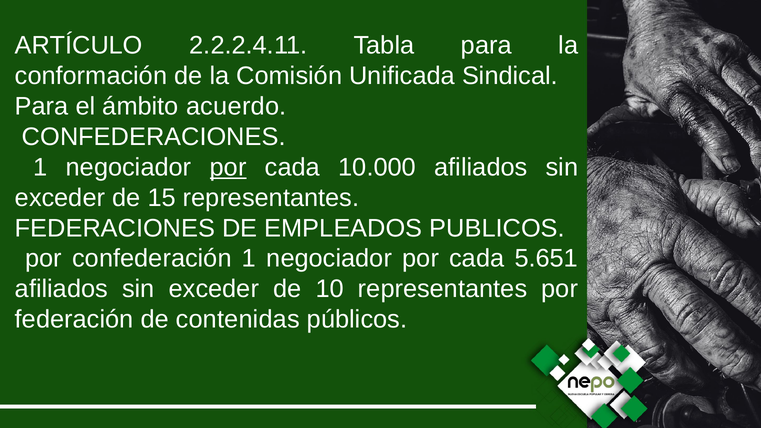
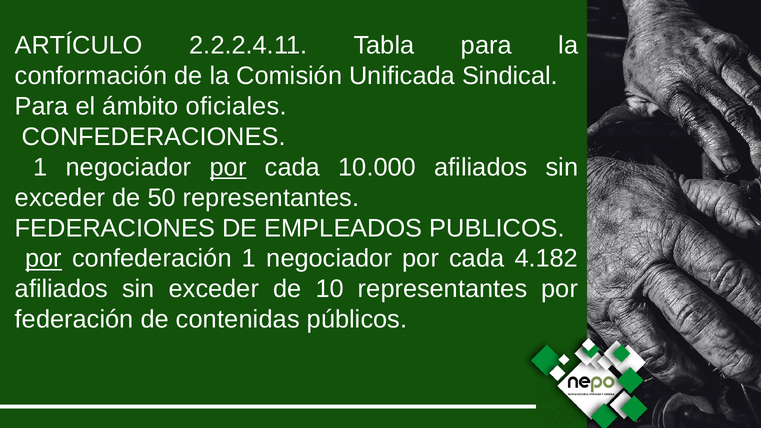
acuerdo: acuerdo -> oficiales
15: 15 -> 50
por at (44, 259) underline: none -> present
5.651: 5.651 -> 4.182
